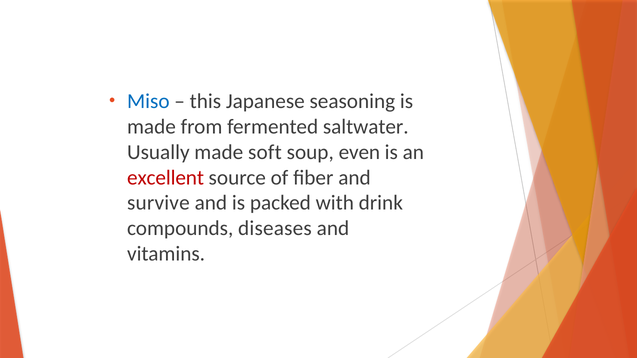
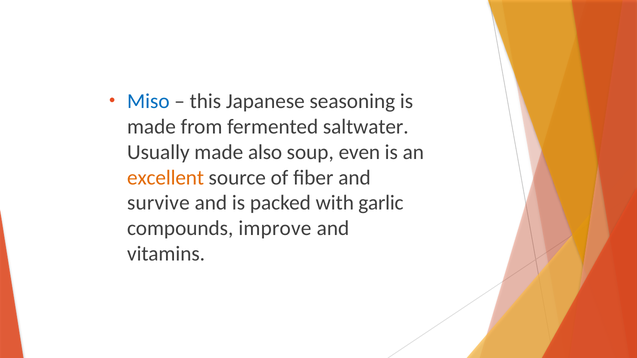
soft: soft -> also
excellent colour: red -> orange
drink: drink -> garlic
diseases: diseases -> improve
